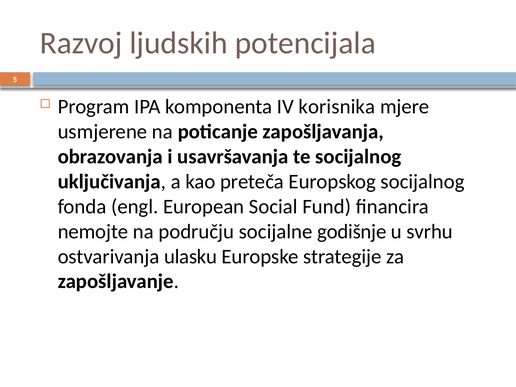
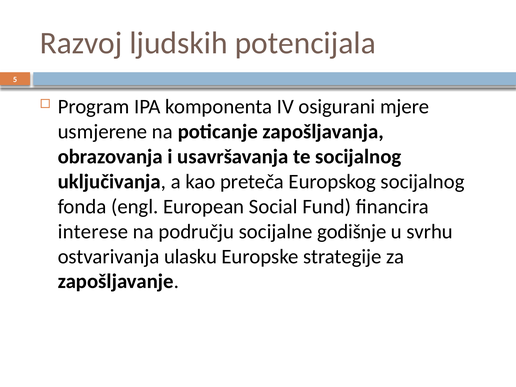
korisnika: korisnika -> osigurani
nemojte: nemojte -> interese
